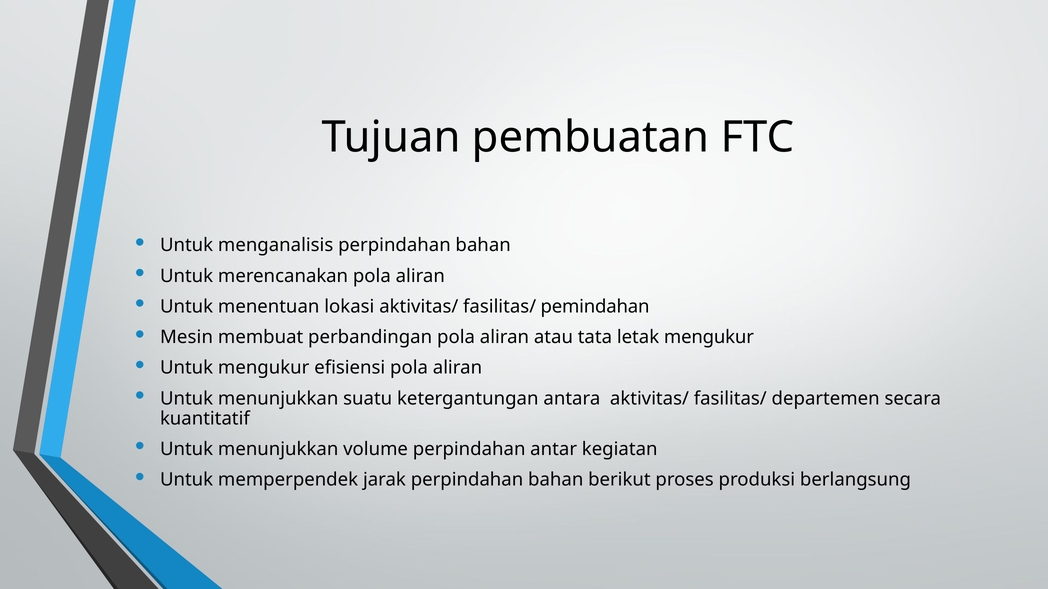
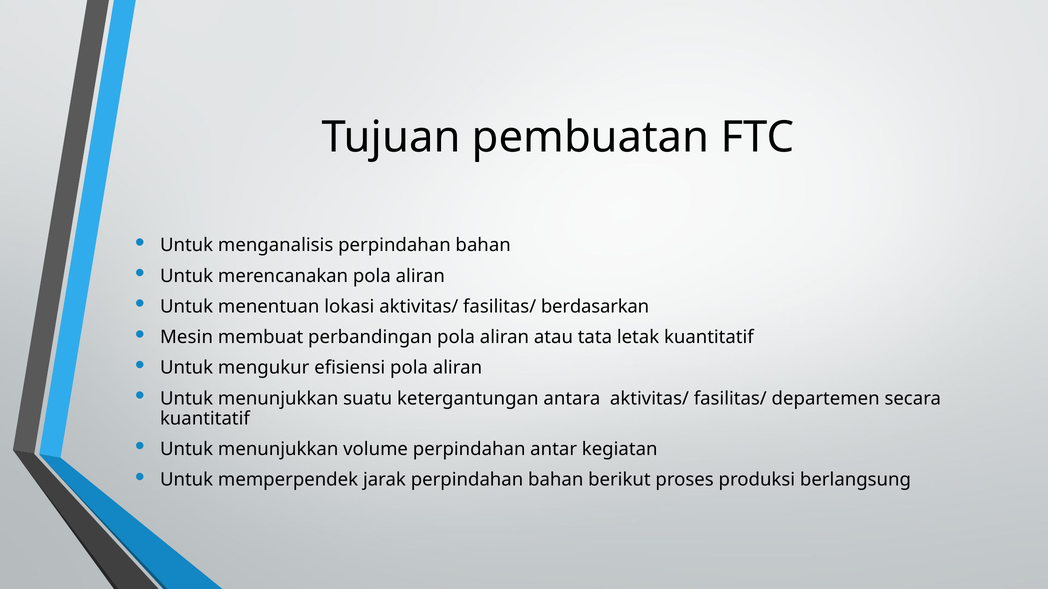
pemindahan: pemindahan -> berdasarkan
letak mengukur: mengukur -> kuantitatif
